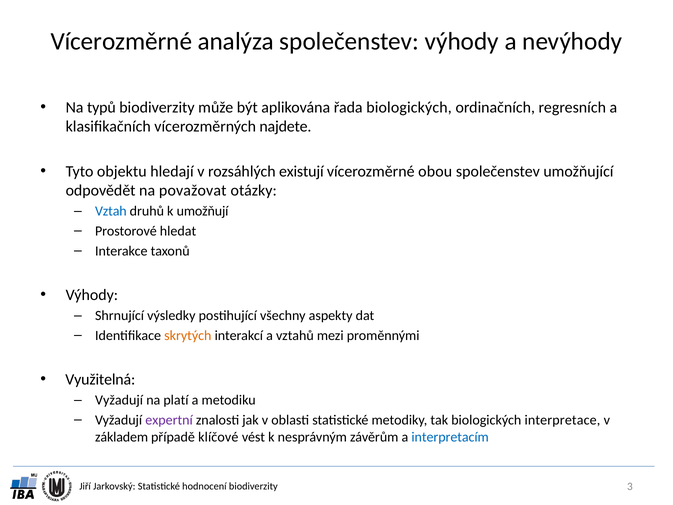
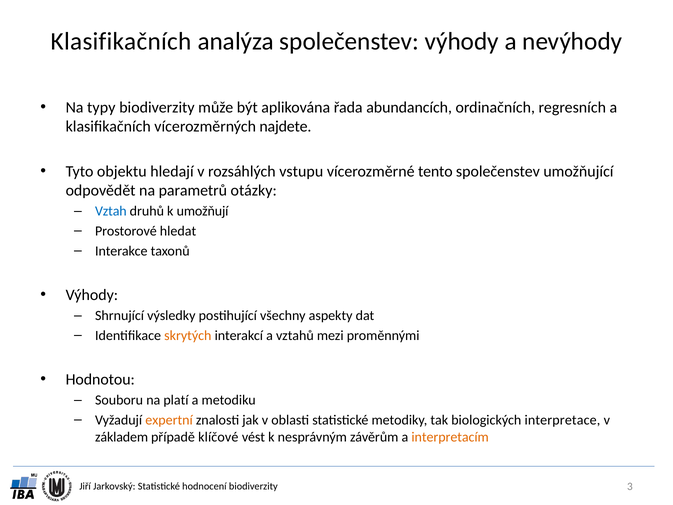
Vícerozměrné at (121, 42): Vícerozměrné -> Klasifikačních
typů: typů -> typy
řada biologických: biologických -> abundancích
existují: existují -> vstupu
obou: obou -> tento
považovat: považovat -> parametrů
Využitelná: Využitelná -> Hodnotou
Vyžadují at (119, 400): Vyžadují -> Souboru
expertní colour: purple -> orange
interpretacím colour: blue -> orange
